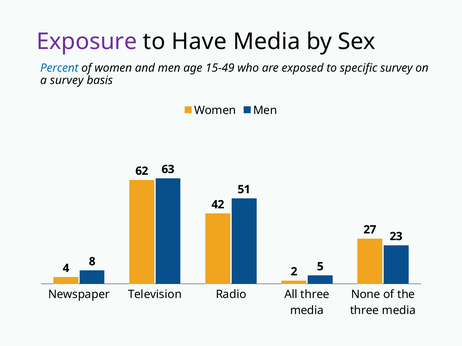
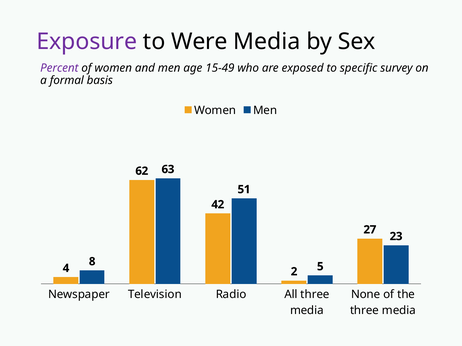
Have: Have -> Were
Percent colour: blue -> purple
a survey: survey -> formal
